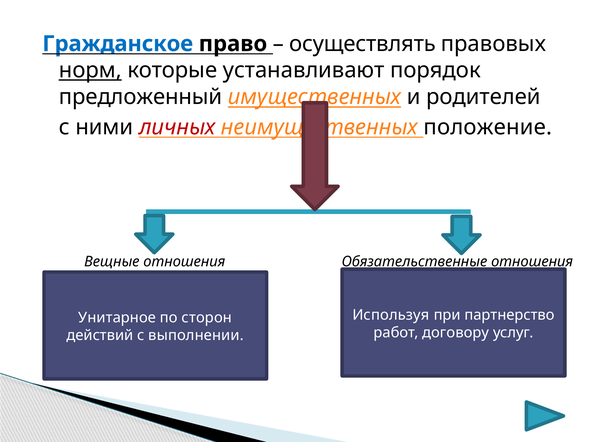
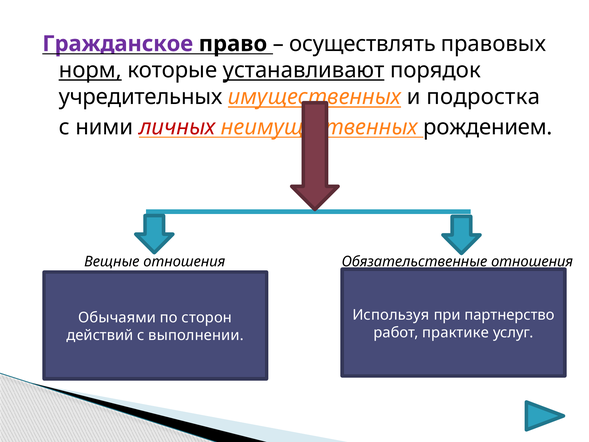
Гражданское colour: blue -> purple
устанавливают underline: none -> present
предложенный: предложенный -> учредительных
родителей: родителей -> подростка
положение: положение -> рождением
Унитарное: Унитарное -> Обычаями
договору: договору -> практике
